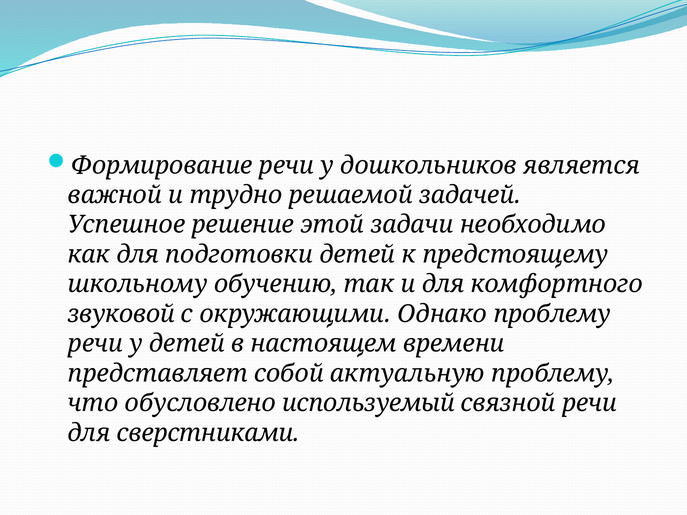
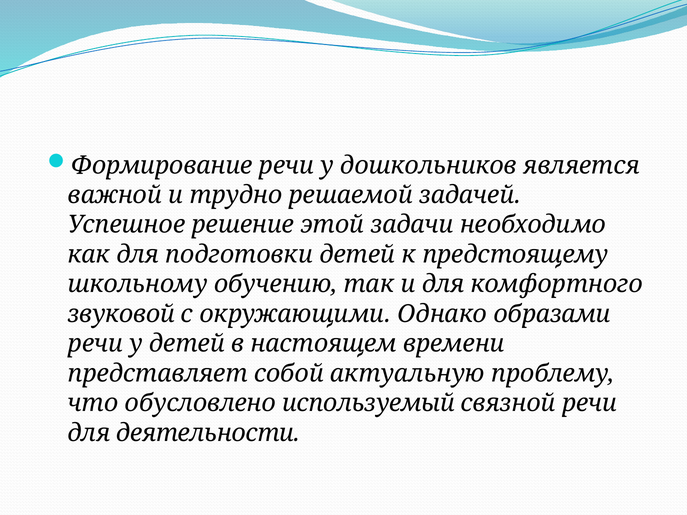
Однако проблему: проблему -> образами
сверстниками: сверстниками -> деятельности
